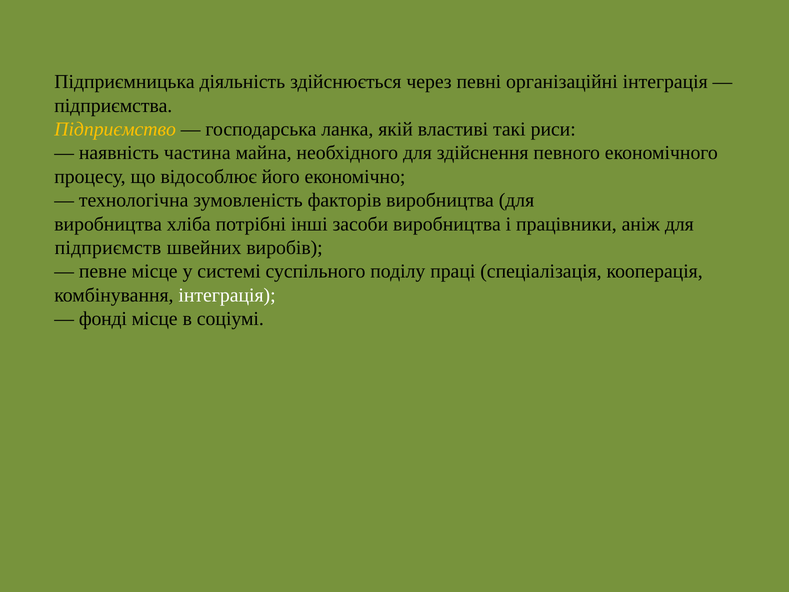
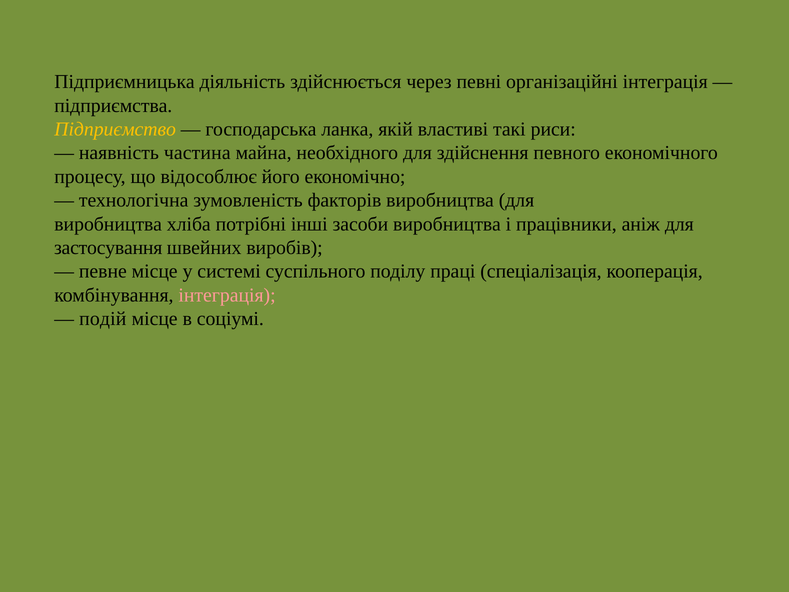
підприємств: підприємств -> застосування
інтеграція at (227, 295) colour: white -> pink
фонді: фонді -> подій
